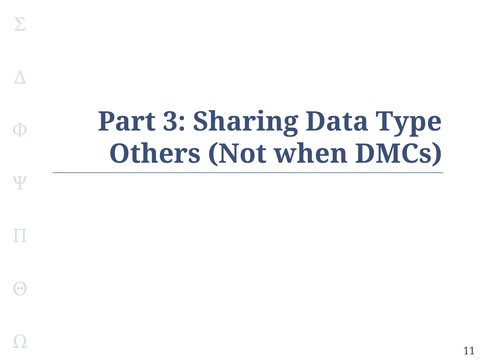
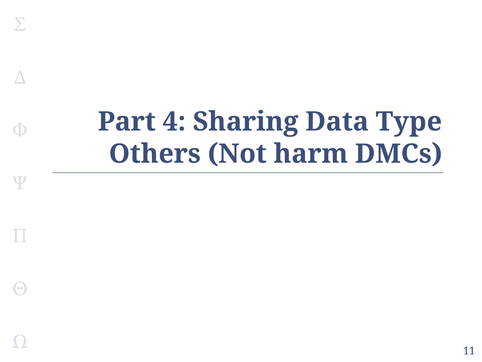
3: 3 -> 4
when: when -> harm
